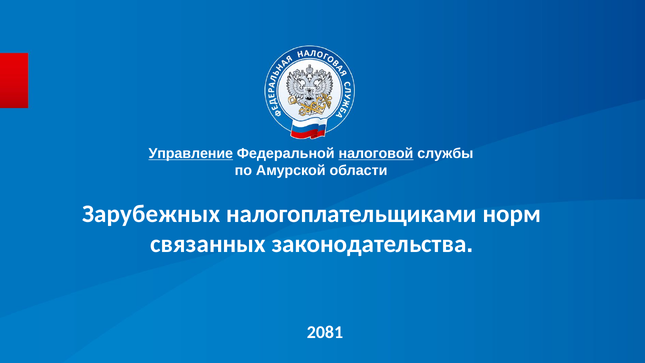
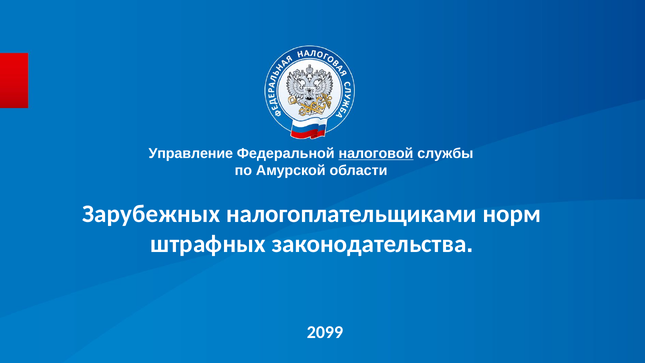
Управление underline: present -> none
связанных: связанных -> штрафных
2081: 2081 -> 2099
